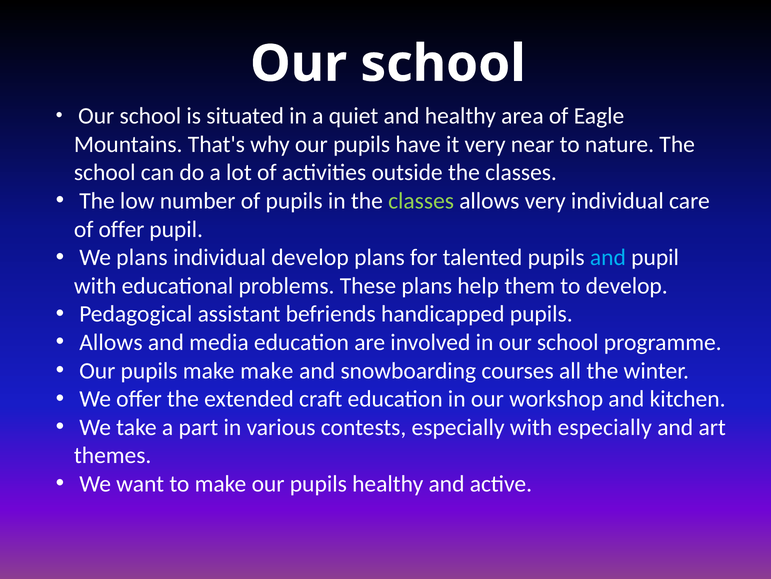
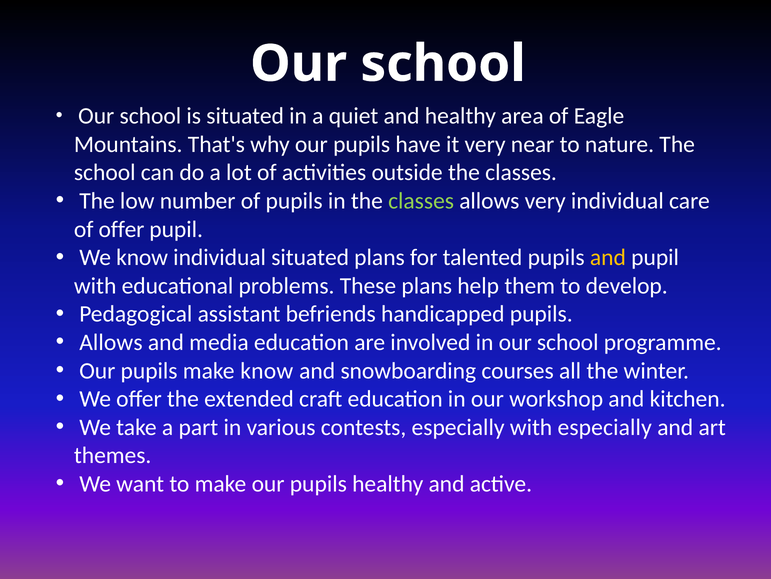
We plans: plans -> know
individual develop: develop -> situated
and at (608, 257) colour: light blue -> yellow
make make: make -> know
